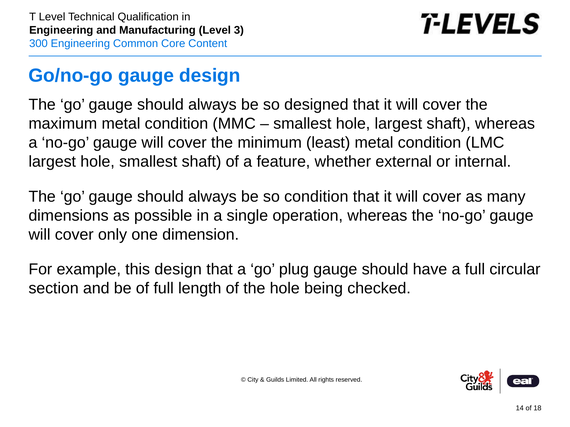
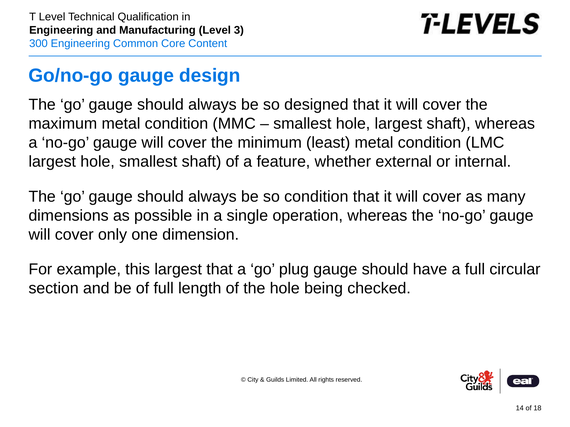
this design: design -> largest
